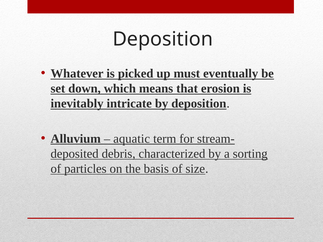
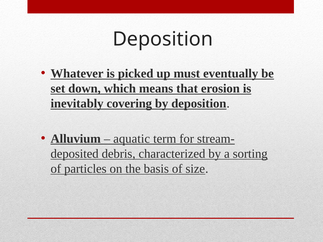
intricate: intricate -> covering
